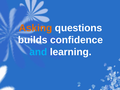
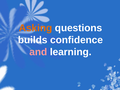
and colour: light blue -> pink
